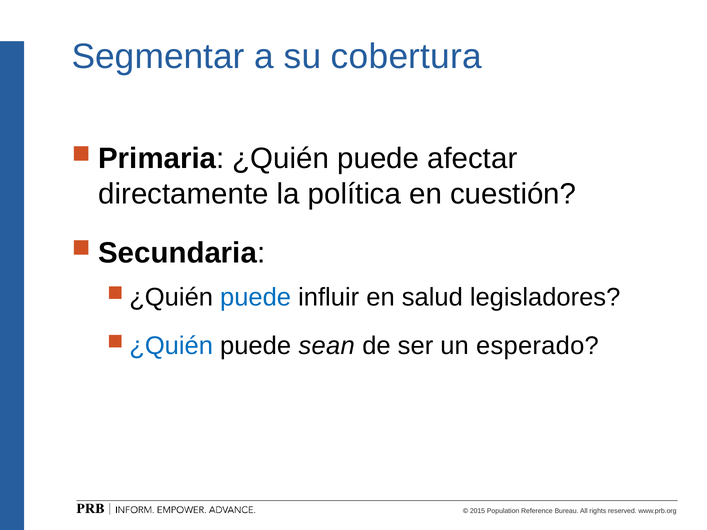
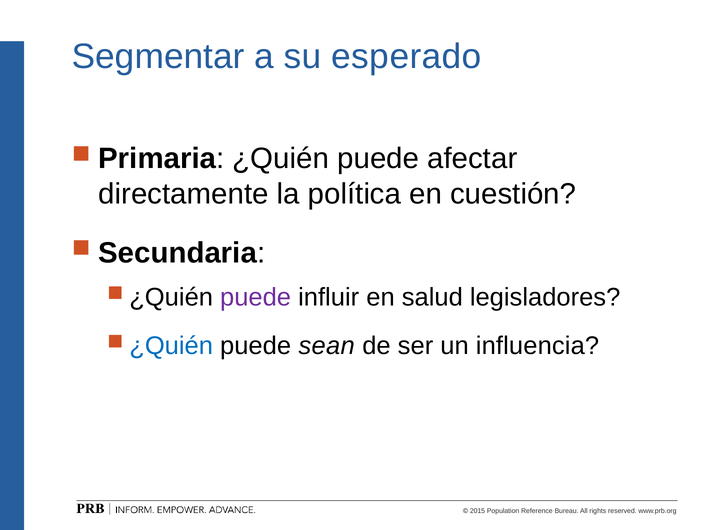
cobertura: cobertura -> esperado
puede at (256, 298) colour: blue -> purple
esperado: esperado -> influencia
